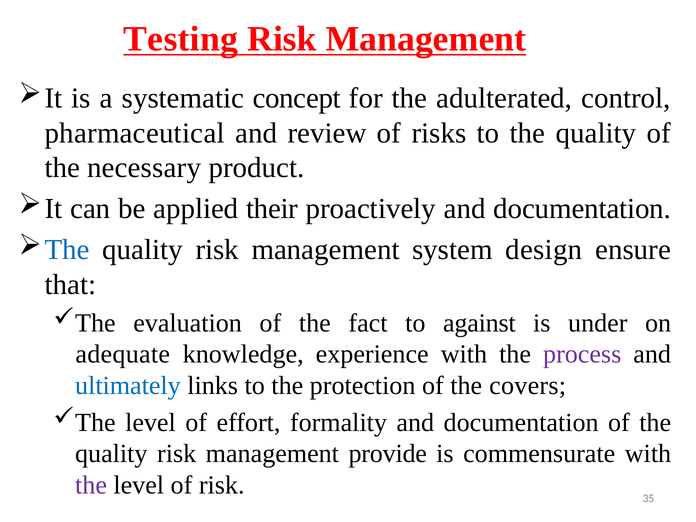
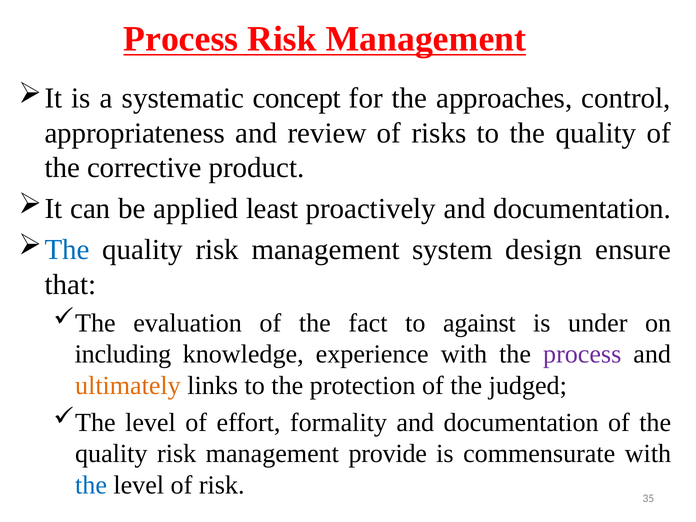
Testing at (181, 39): Testing -> Process
adulterated: adulterated -> approaches
pharmaceutical: pharmaceutical -> appropriateness
necessary: necessary -> corrective
their: their -> least
adequate: adequate -> including
ultimately colour: blue -> orange
covers: covers -> judged
the at (91, 485) colour: purple -> blue
